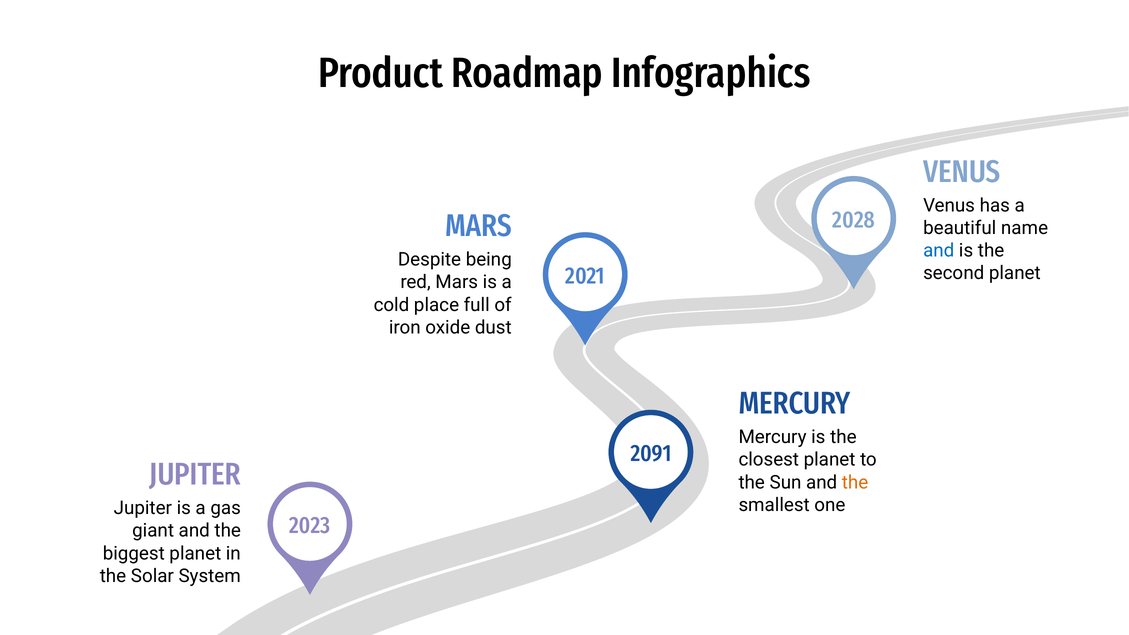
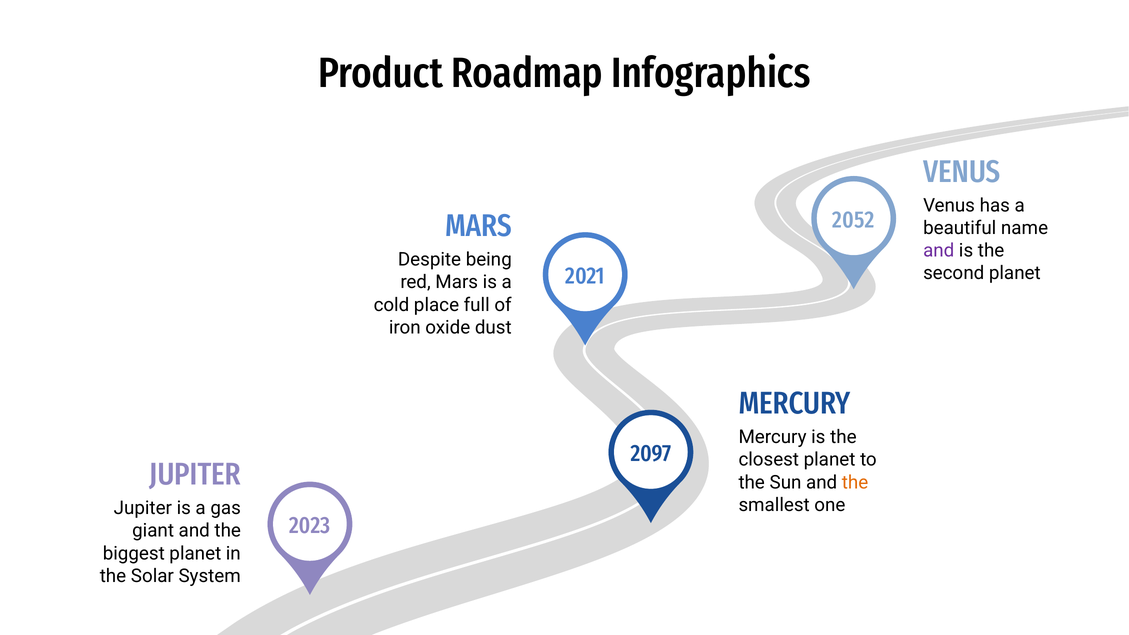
2028: 2028 -> 2052
and at (939, 251) colour: blue -> purple
2091: 2091 -> 2097
